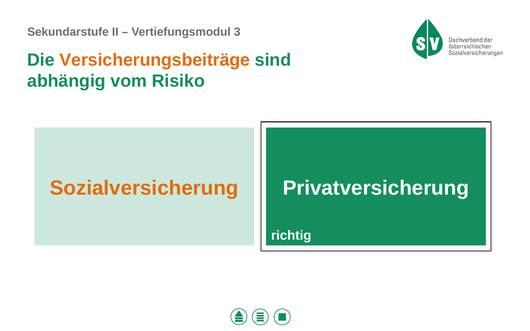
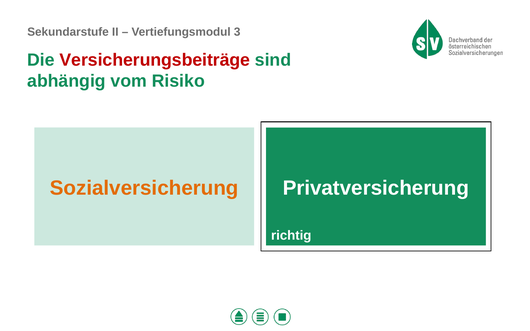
Versicherungsbeiträge colour: orange -> red
